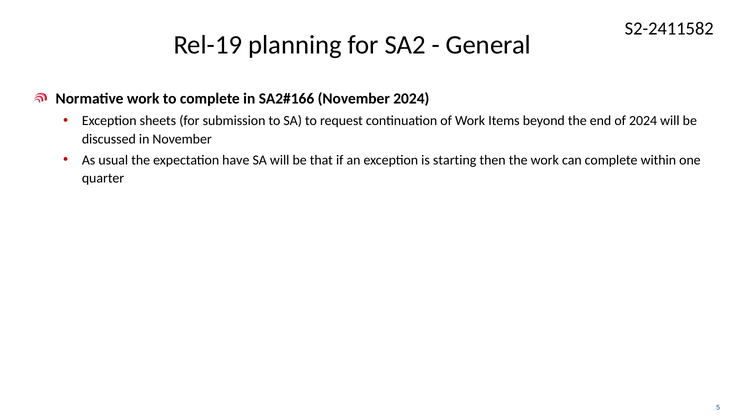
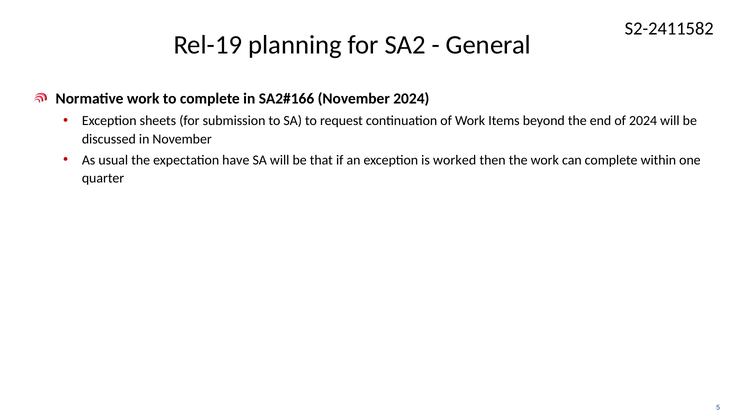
starting: starting -> worked
